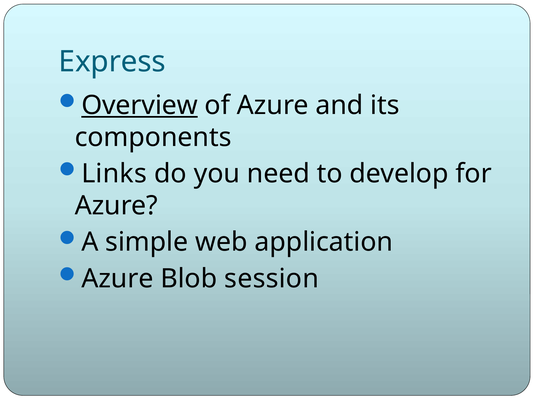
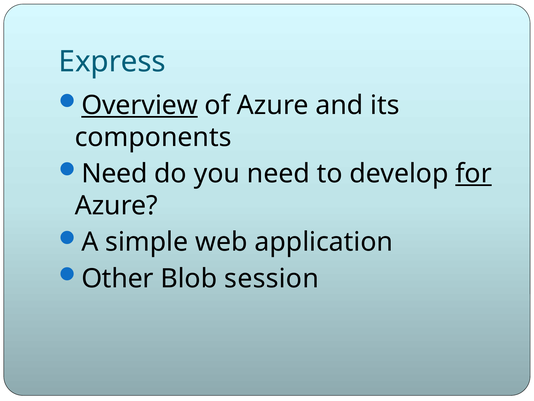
Links at (114, 173): Links -> Need
for underline: none -> present
Azure at (117, 278): Azure -> Other
